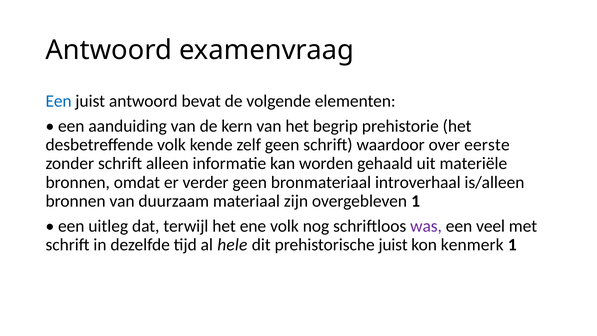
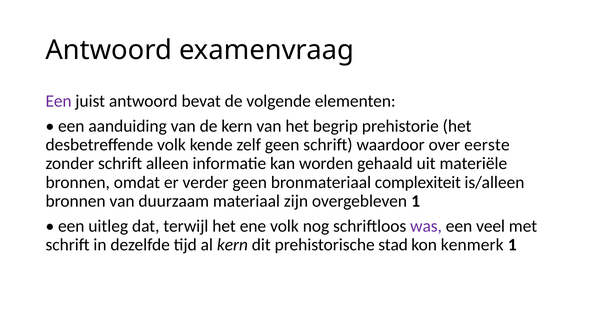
Een at (59, 101) colour: blue -> purple
introverhaal: introverhaal -> complexiteit
al hele: hele -> kern
prehistorische juist: juist -> stad
